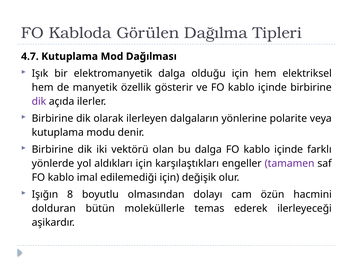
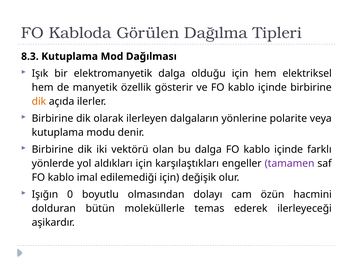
4.7: 4.7 -> 8.3
dik at (39, 101) colour: purple -> orange
8: 8 -> 0
